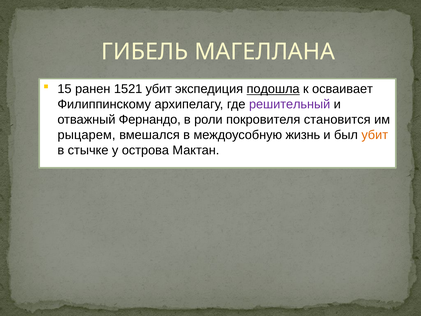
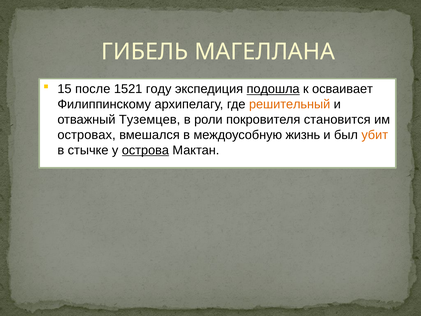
ранен: ранен -> после
1521 убит: убит -> году
решительный colour: purple -> orange
Фернандо: Фернандо -> Туземцев
рыцарем: рыцарем -> островах
острова underline: none -> present
